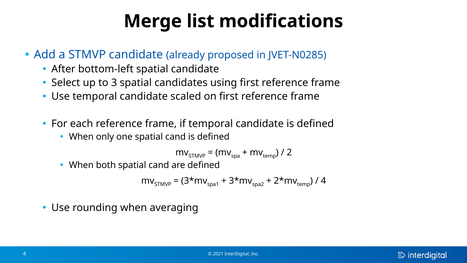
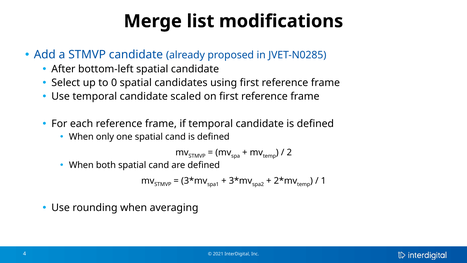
3: 3 -> 0
4 at (324, 181): 4 -> 1
